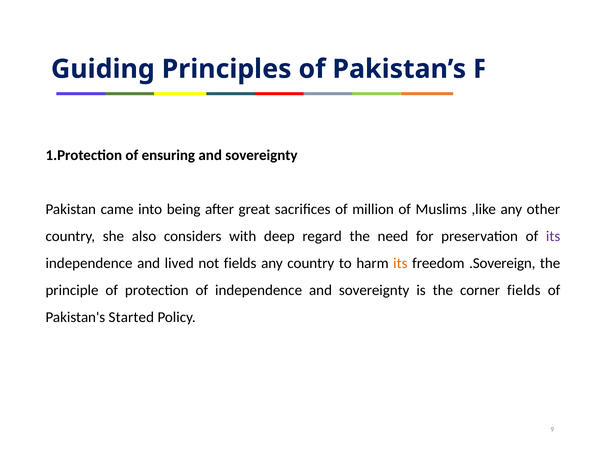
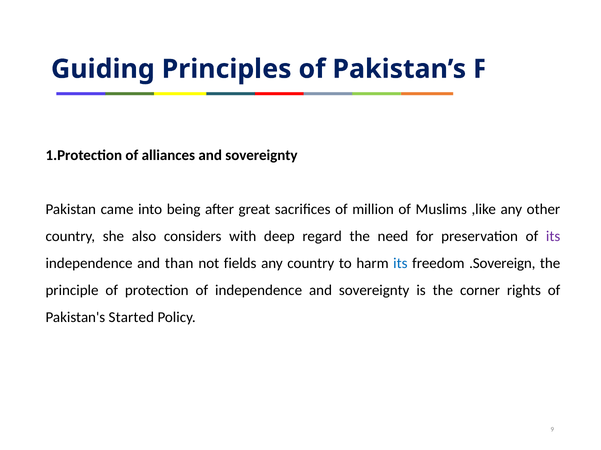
ensuring: ensuring -> alliances
lived: lived -> than
its at (400, 264) colour: orange -> blue
corner fields: fields -> rights
